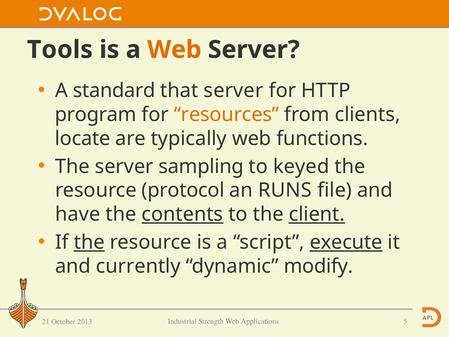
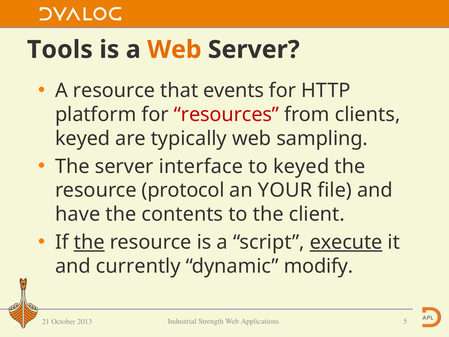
A standard: standard -> resource
that server: server -> events
program: program -> platform
resources colour: orange -> red
locate at (83, 138): locate -> keyed
functions: functions -> sampling
sampling: sampling -> interface
RUNS: RUNS -> YOUR
contents underline: present -> none
client underline: present -> none
